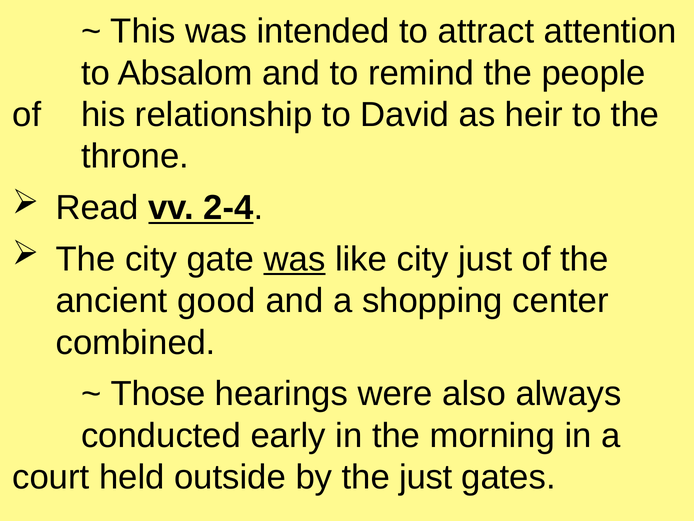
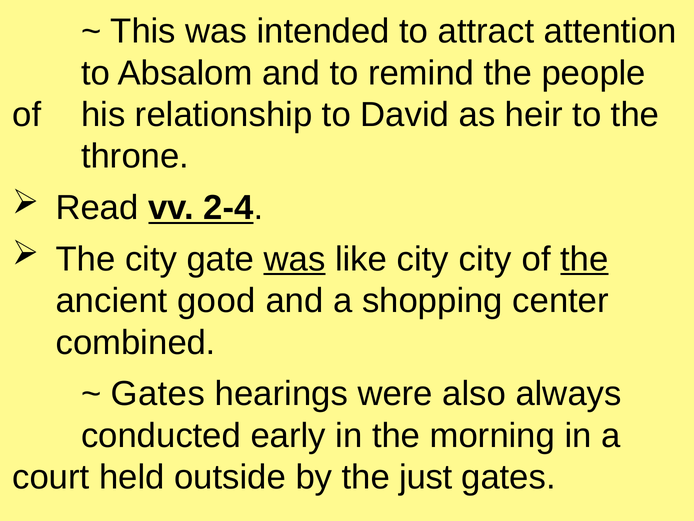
city just: just -> city
the at (584, 259) underline: none -> present
Those at (158, 394): Those -> Gates
